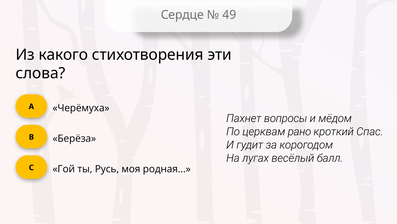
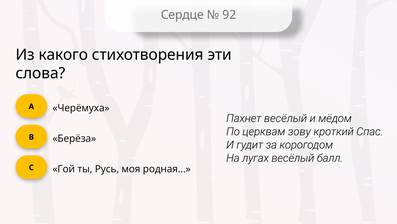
49: 49 -> 92
Пахнет вопросы: вопросы -> весёлый
рано: рано -> зову
